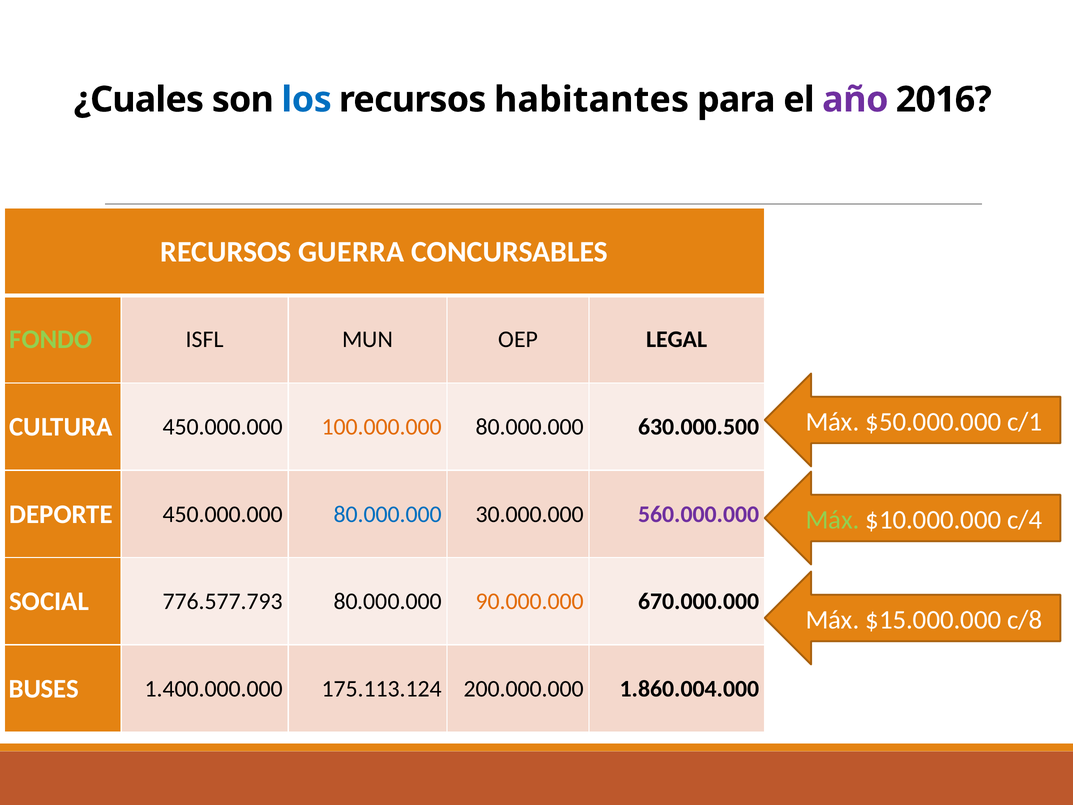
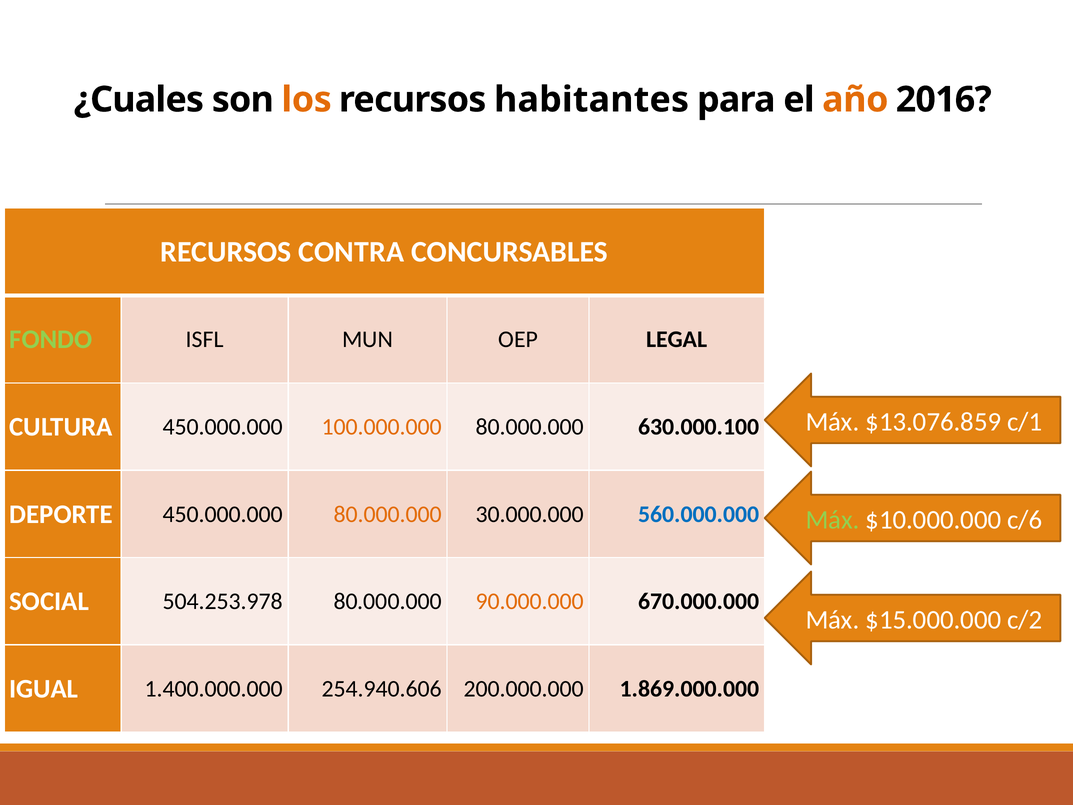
los colour: blue -> orange
año colour: purple -> orange
GUERRA: GUERRA -> CONTRA
$50.000.000: $50.000.000 -> $13.076.859
630.000.500: 630.000.500 -> 630.000.100
80.000.000 at (388, 514) colour: blue -> orange
560.000.000 colour: purple -> blue
c/4: c/4 -> c/6
776.577.793: 776.577.793 -> 504.253.978
c/8: c/8 -> c/2
BUSES: BUSES -> IGUAL
175.113.124: 175.113.124 -> 254.940.606
1.860.004.000: 1.860.004.000 -> 1.869.000.000
